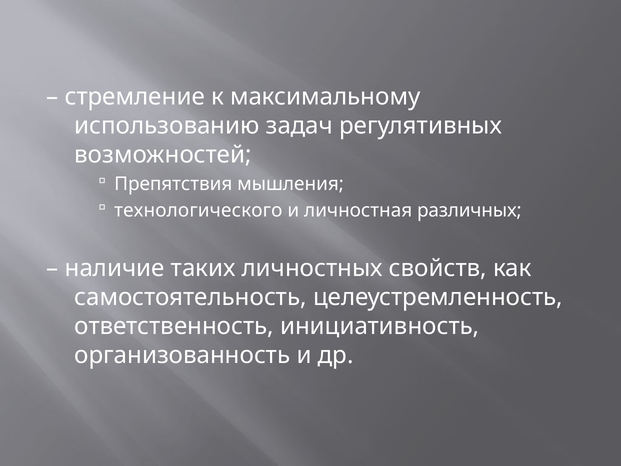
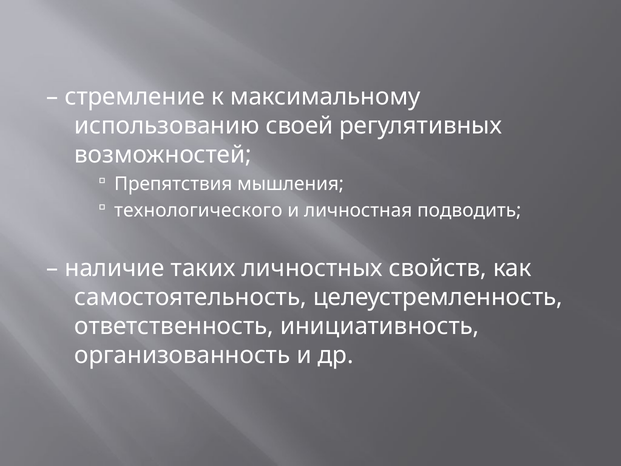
задач: задач -> своей
различных: различных -> подводить
